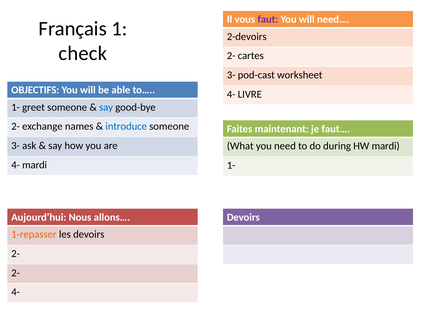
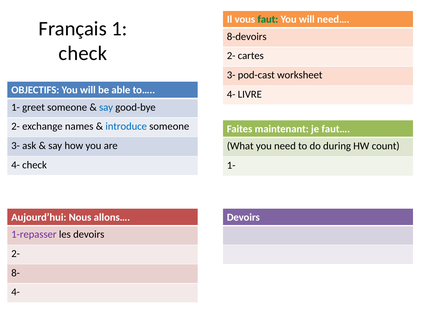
faut colour: purple -> green
2-devoirs: 2-devoirs -> 8-devoirs
HW mardi: mardi -> count
4- mardi: mardi -> check
1-repasser colour: orange -> purple
2- at (16, 273): 2- -> 8-
